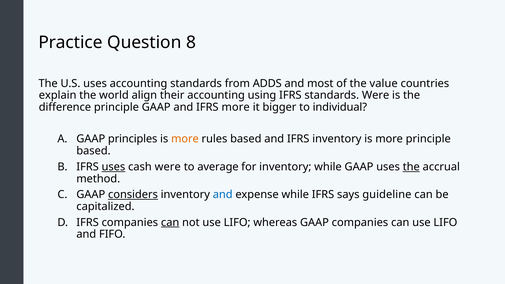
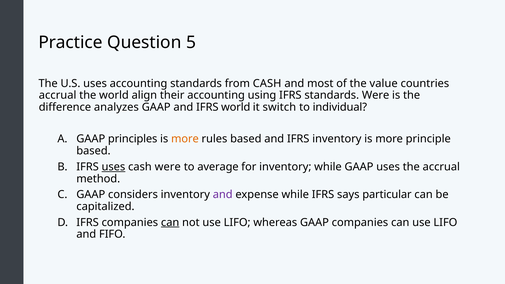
8: 8 -> 5
from ADDS: ADDS -> CASH
explain at (58, 95): explain -> accrual
difference principle: principle -> analyzes
IFRS more: more -> world
bigger: bigger -> switch
the at (411, 167) underline: present -> none
considers underline: present -> none
and at (223, 195) colour: blue -> purple
guideline: guideline -> particular
